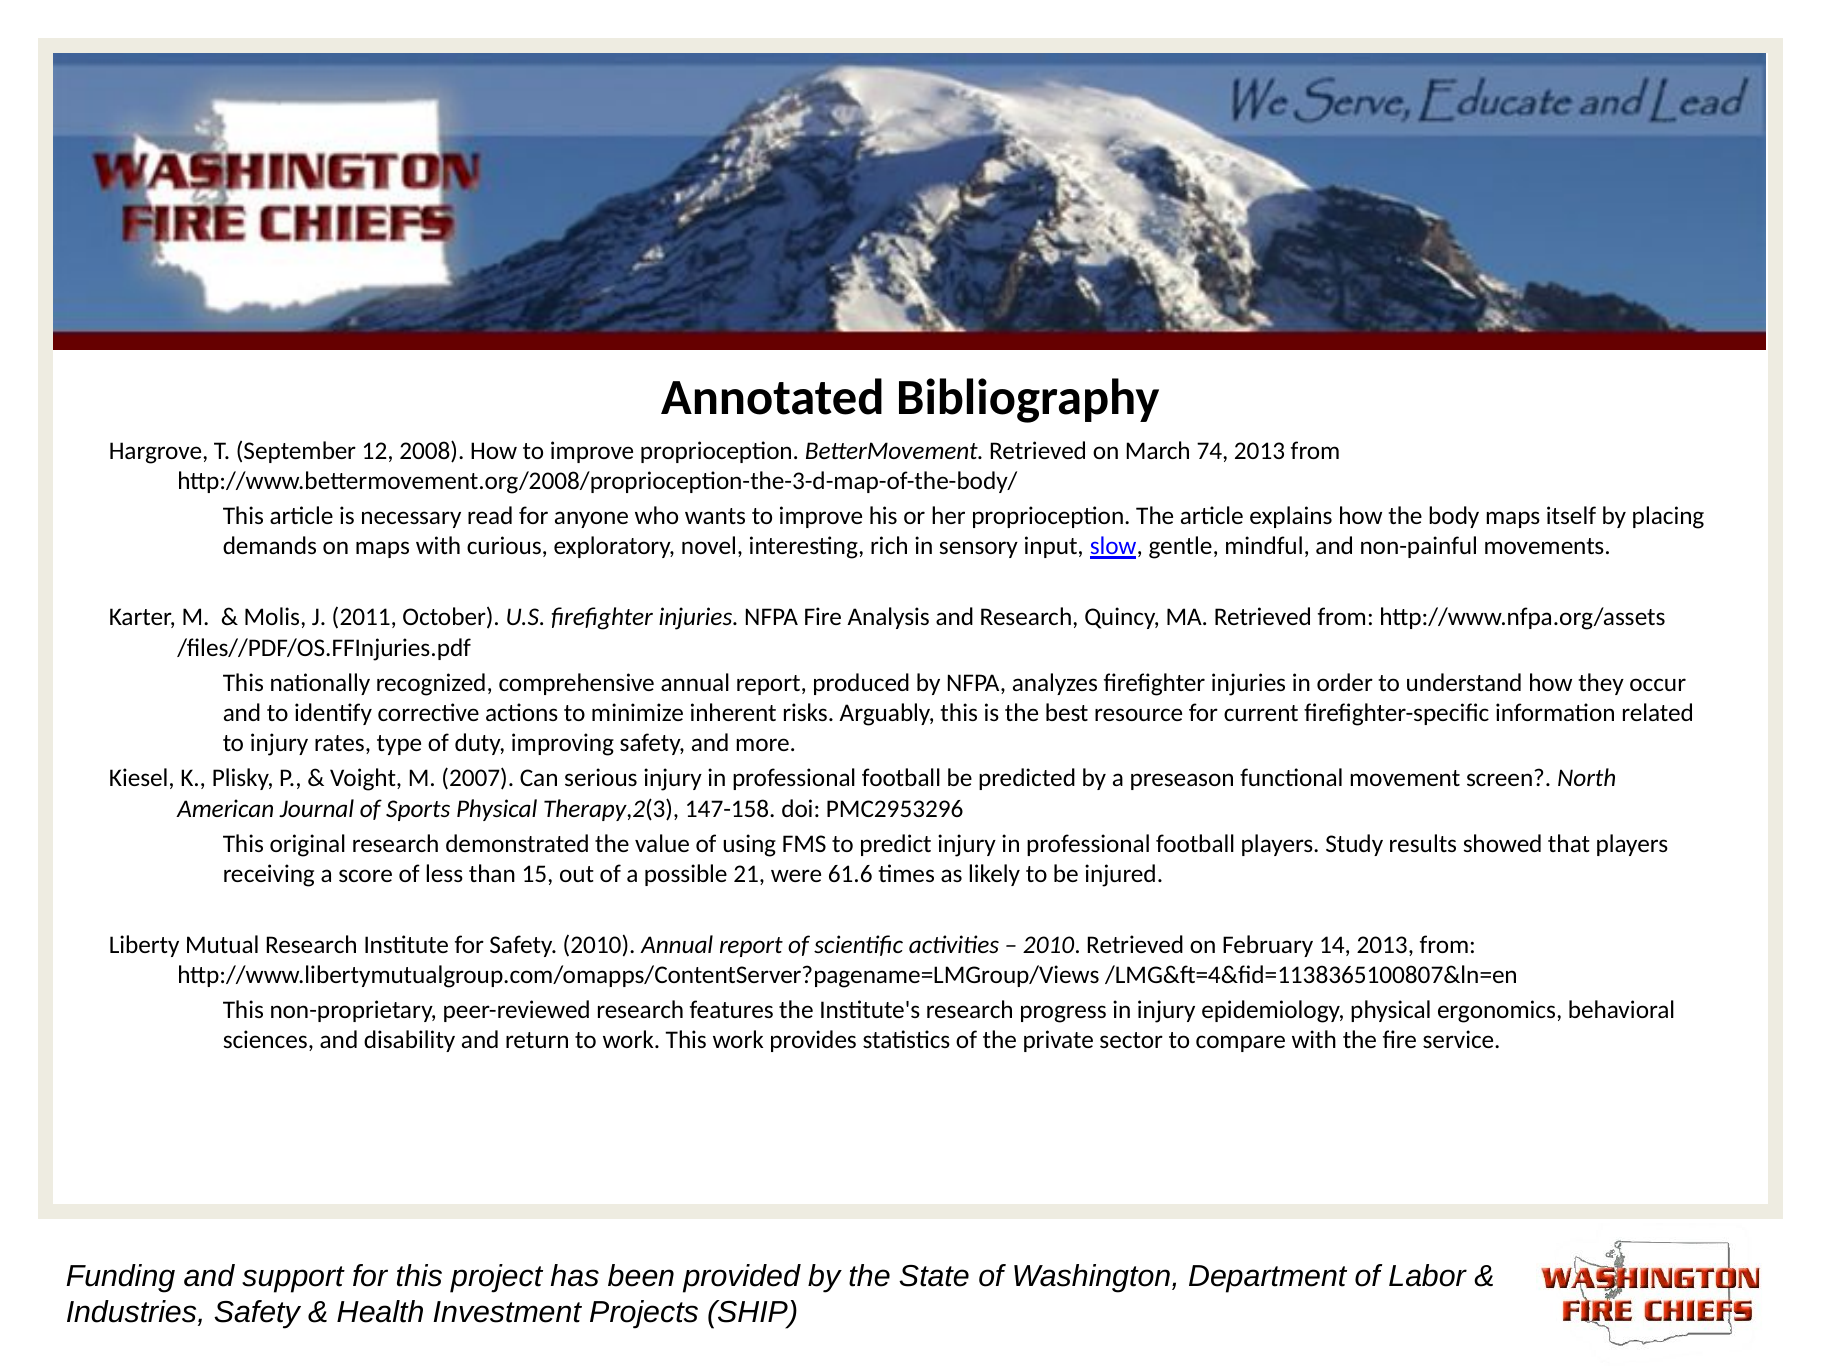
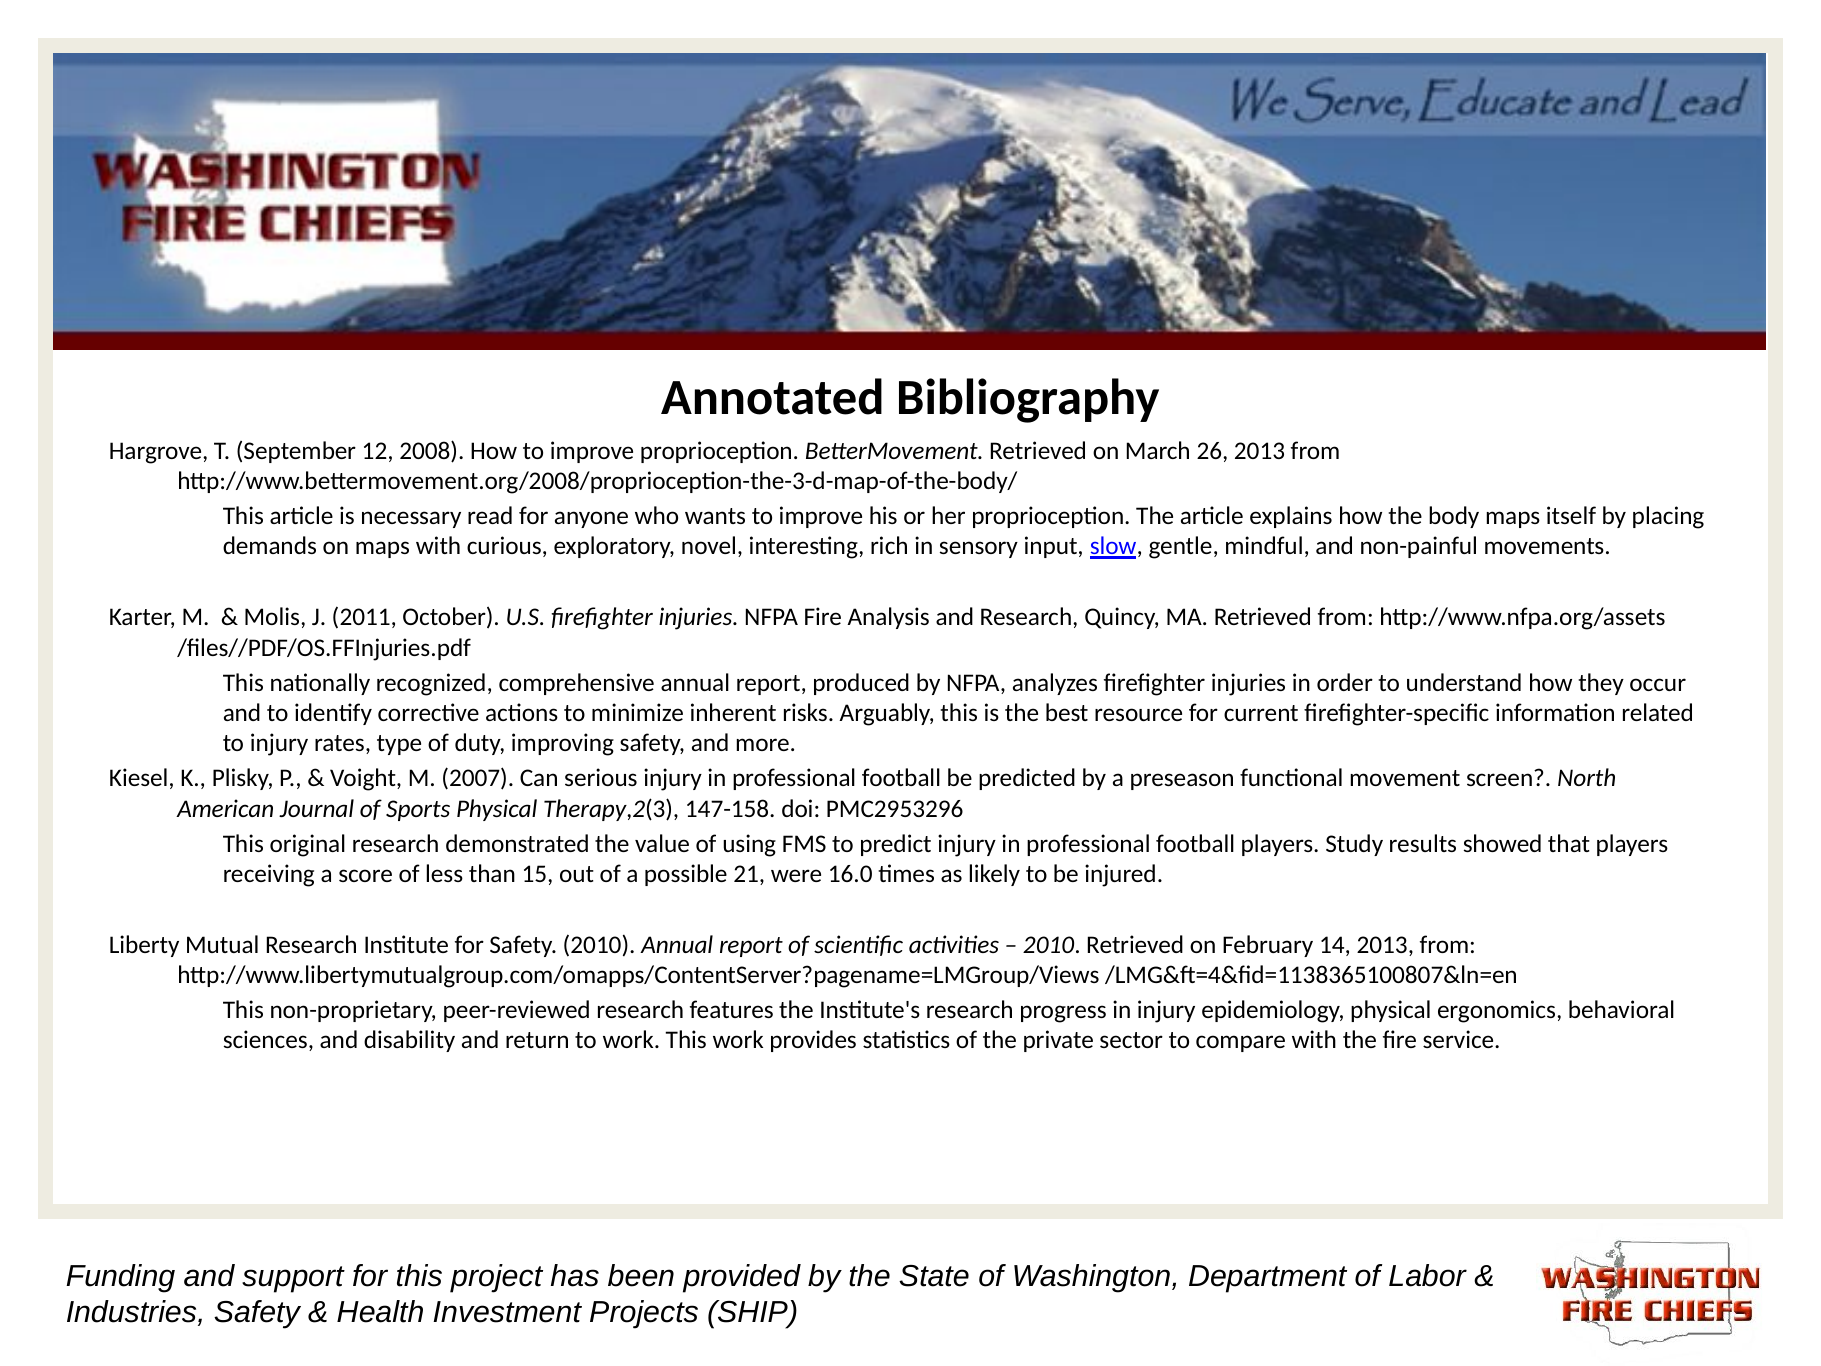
74: 74 -> 26
61.6: 61.6 -> 16.0
